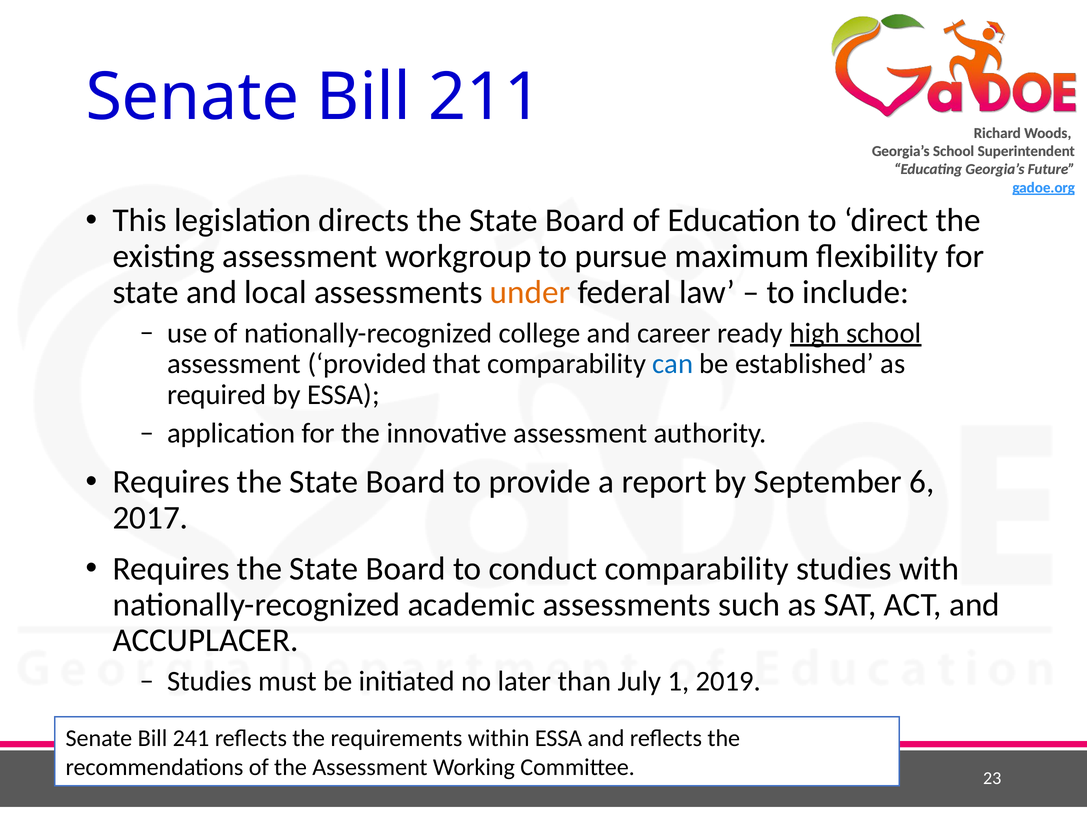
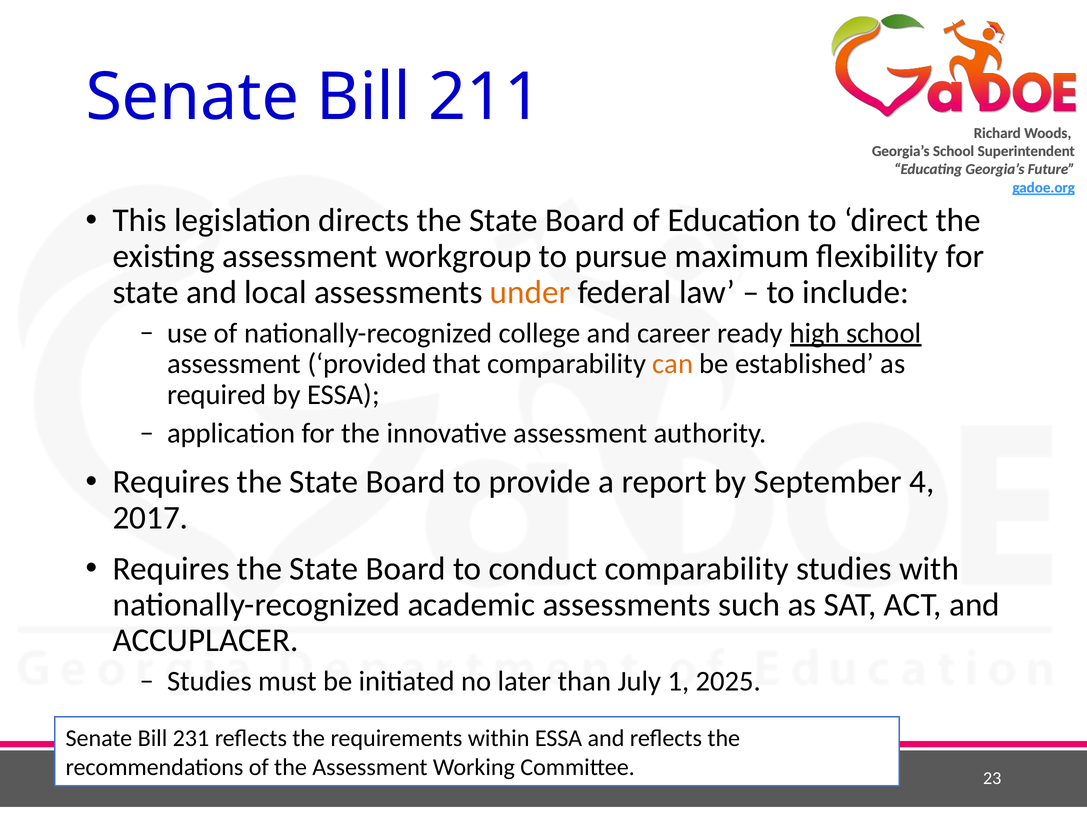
can colour: blue -> orange
6: 6 -> 4
2019: 2019 -> 2025
241: 241 -> 231
